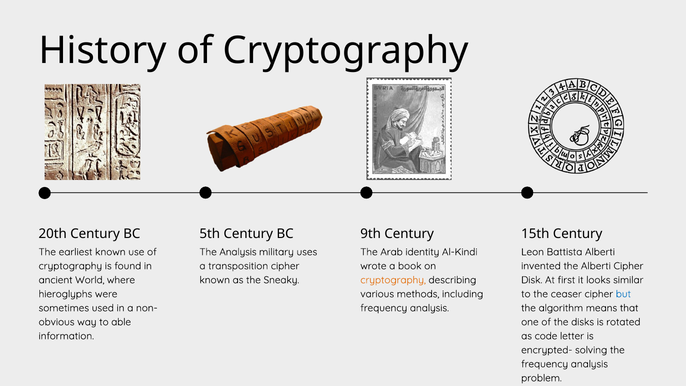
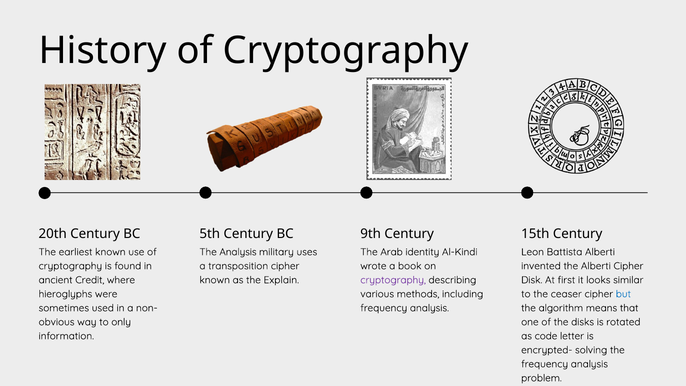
World: World -> Credit
Sneaky: Sneaky -> Explain
cryptography at (393, 280) colour: orange -> purple
able: able -> only
